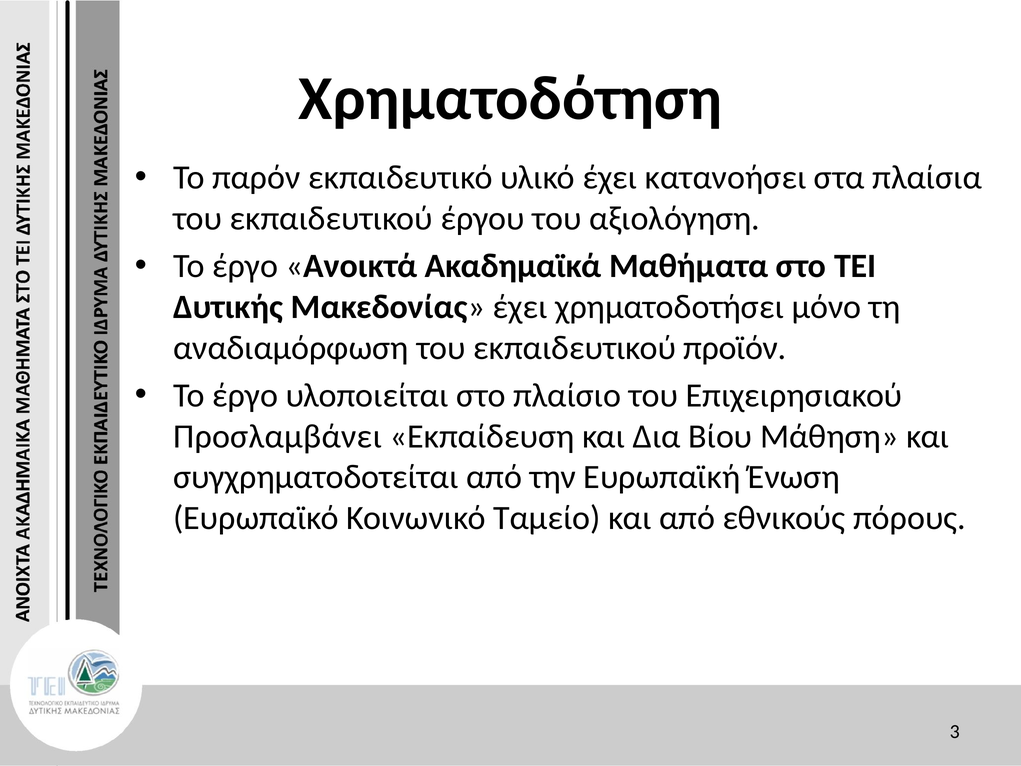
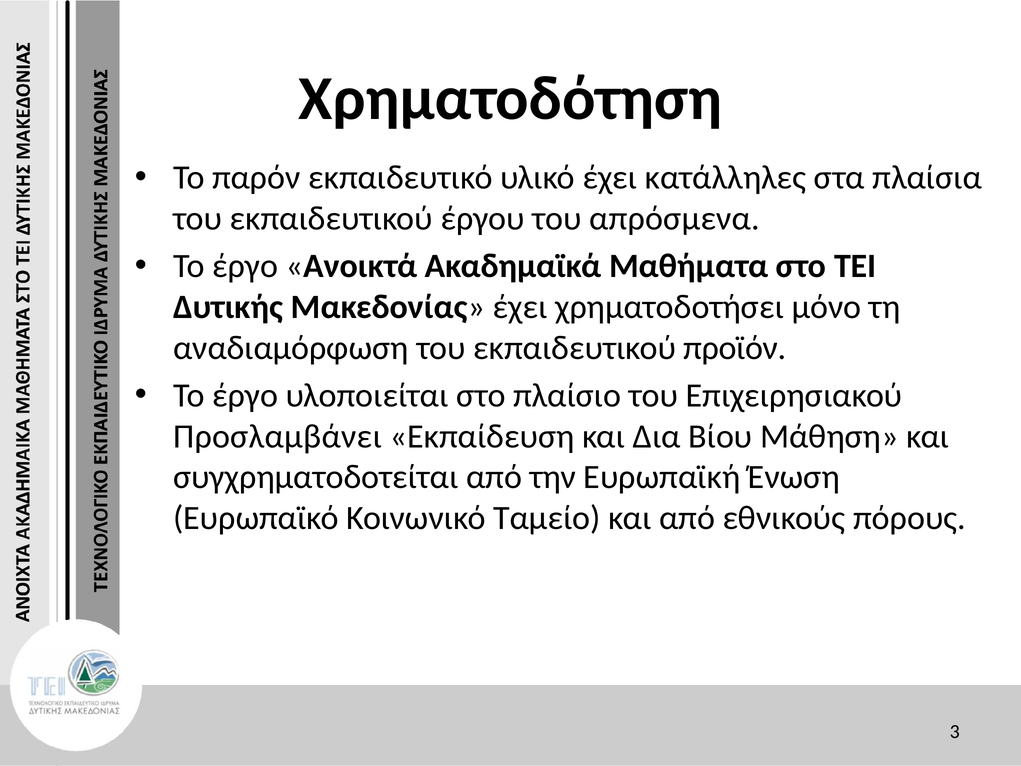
κατανοήσει: κατανοήσει -> κατάλληλες
αξιολόγηση: αξιολόγηση -> απρόσμενα
